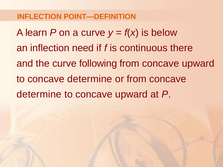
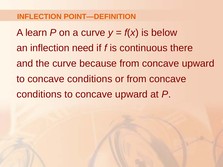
following: following -> because
to concave determine: determine -> conditions
determine at (39, 94): determine -> conditions
